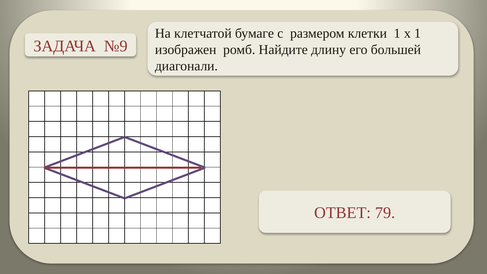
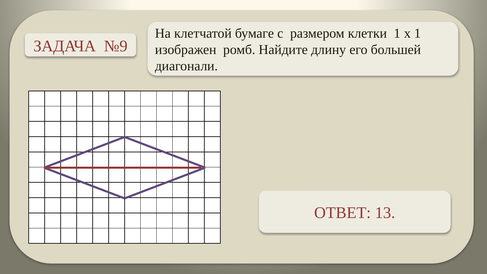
79: 79 -> 13
